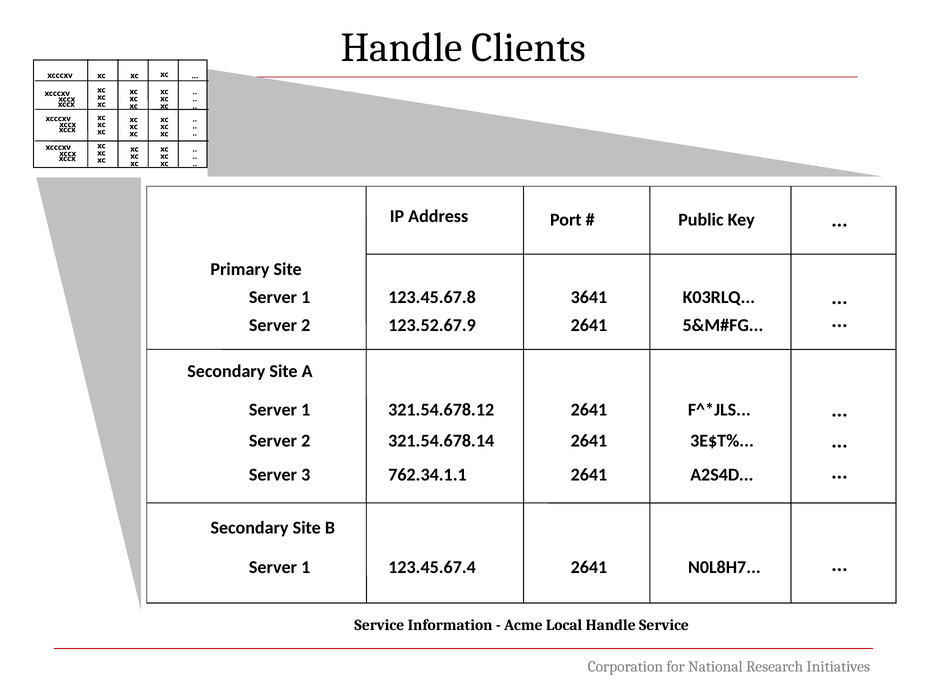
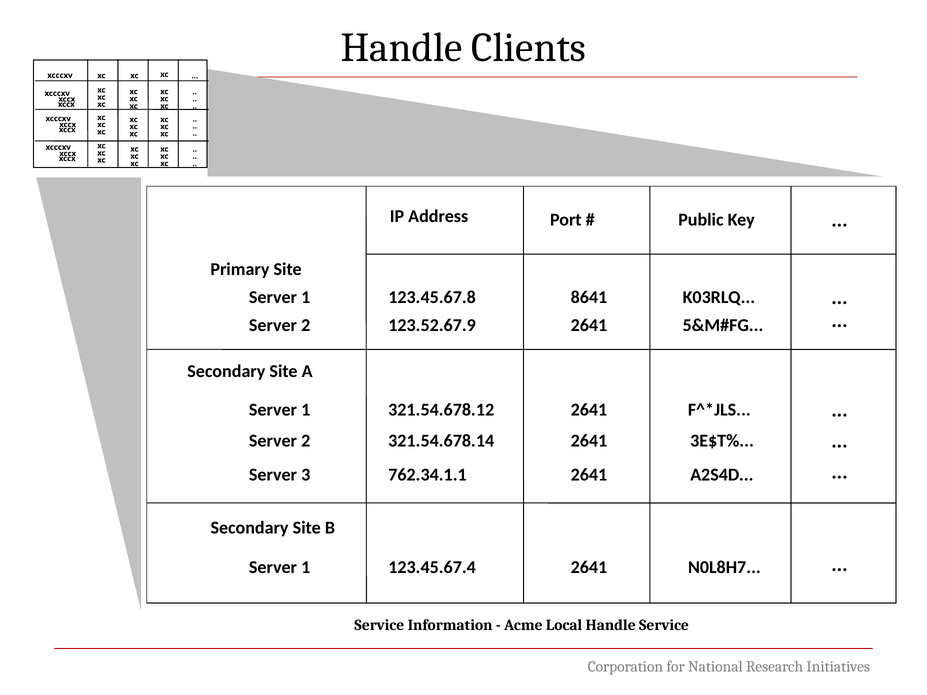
3641: 3641 -> 8641
